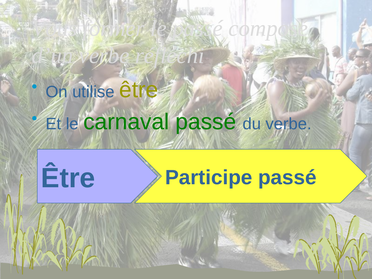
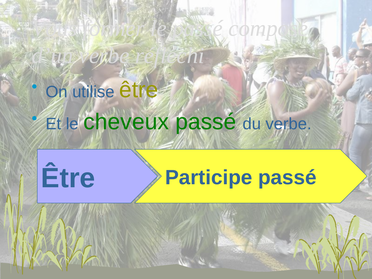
carnaval: carnaval -> cheveux
